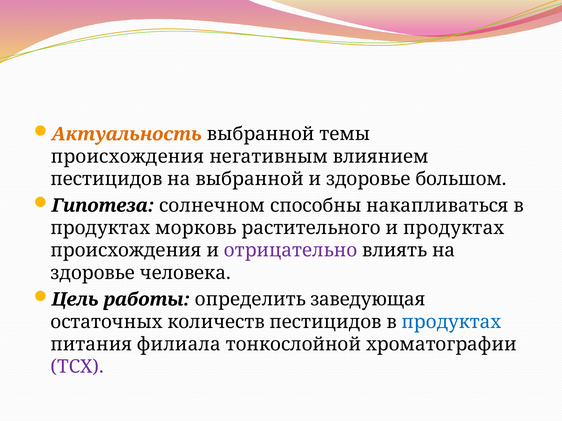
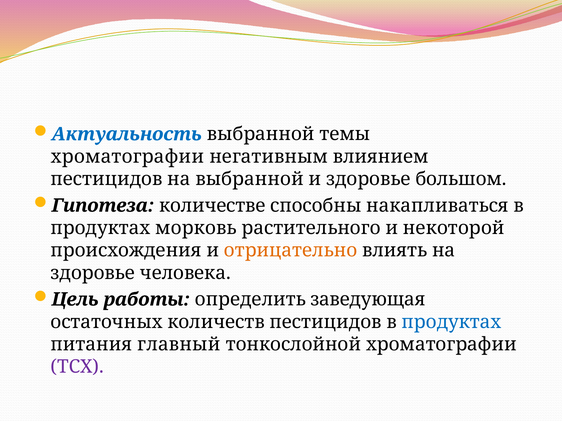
Актуальность colour: orange -> blue
происхождения at (127, 157): происхождения -> хроматографии
солнечном: солнечном -> количестве
и продуктах: продуктах -> некоторой
отрицательно colour: purple -> orange
филиала: филиала -> главный
